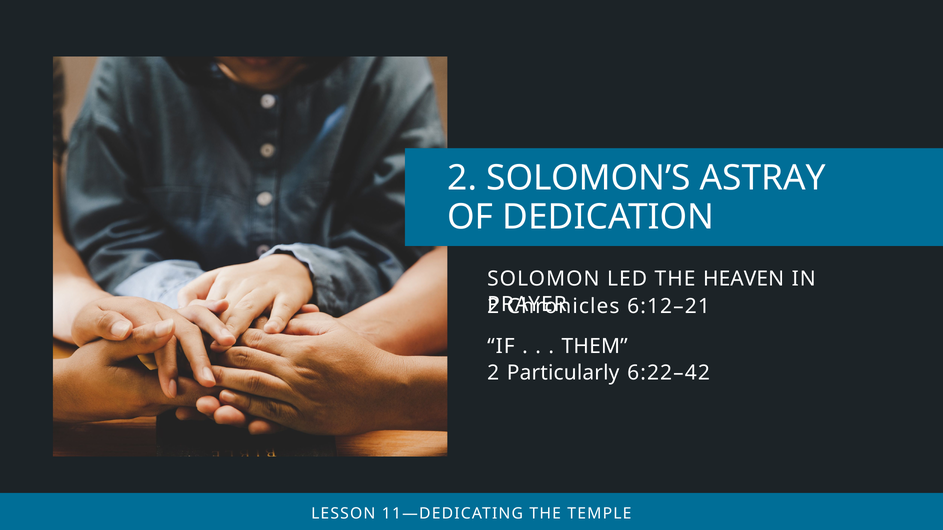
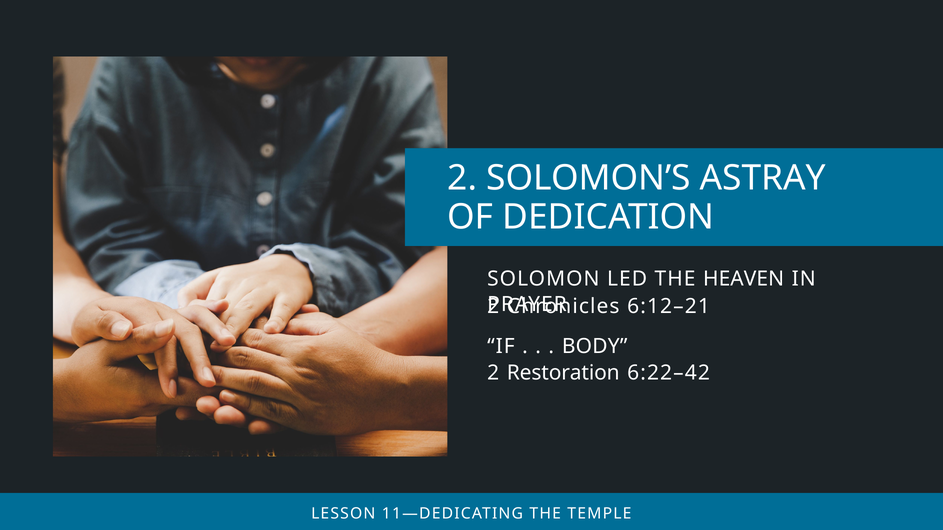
THEM: THEM -> BODY
Particularly: Particularly -> Restoration
